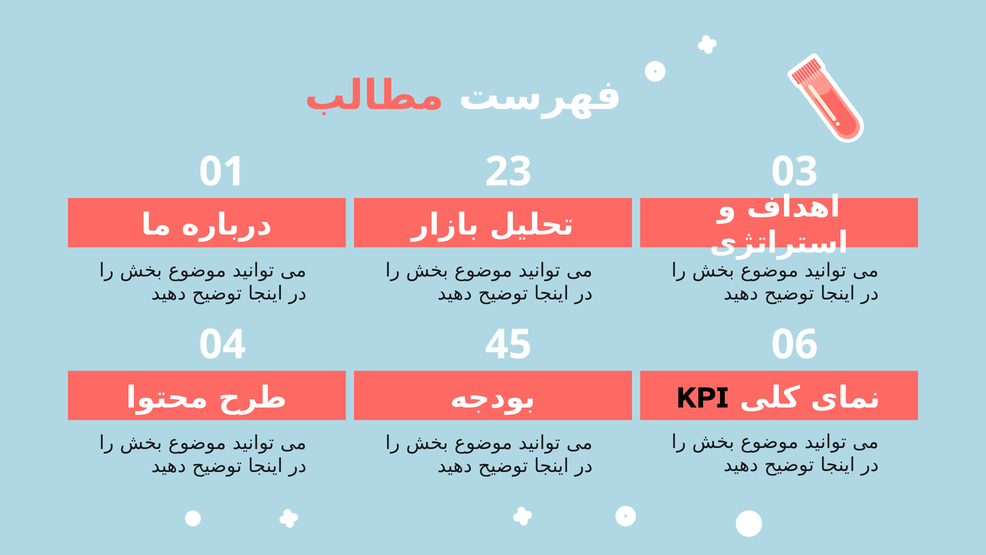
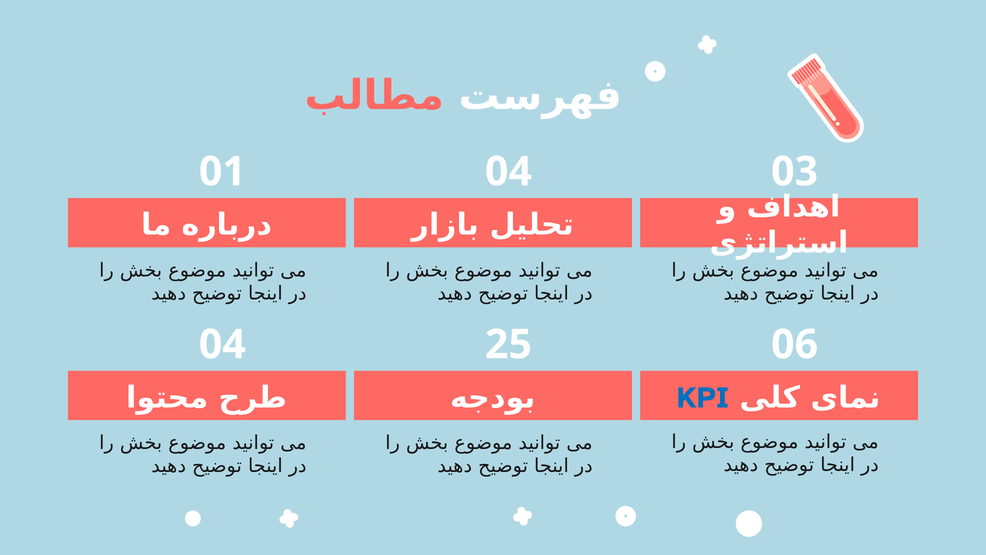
01 23: 23 -> 04
45: 45 -> 25
KPI colour: black -> blue
